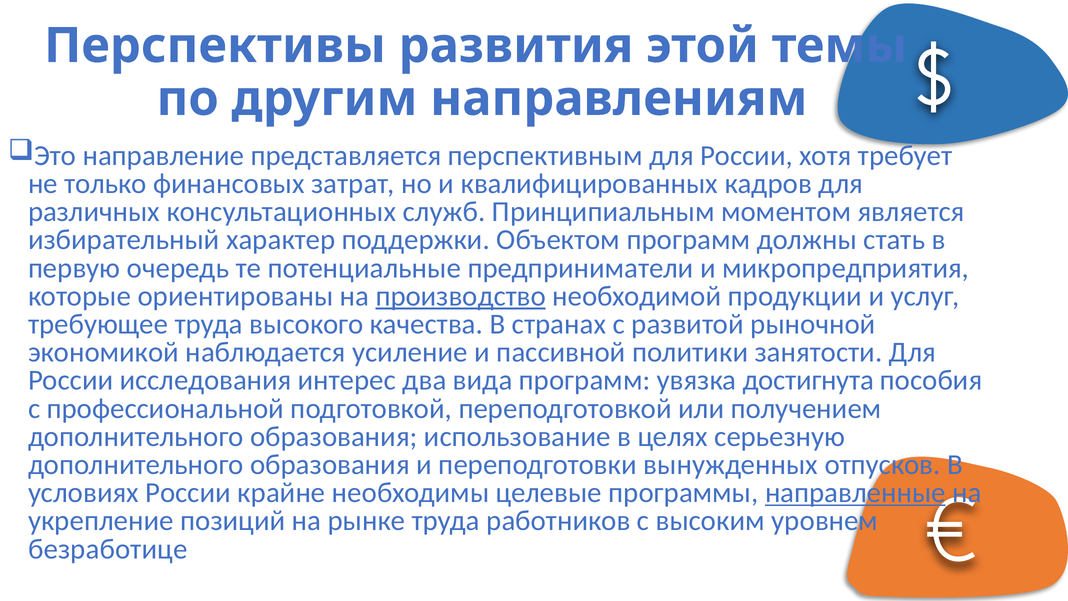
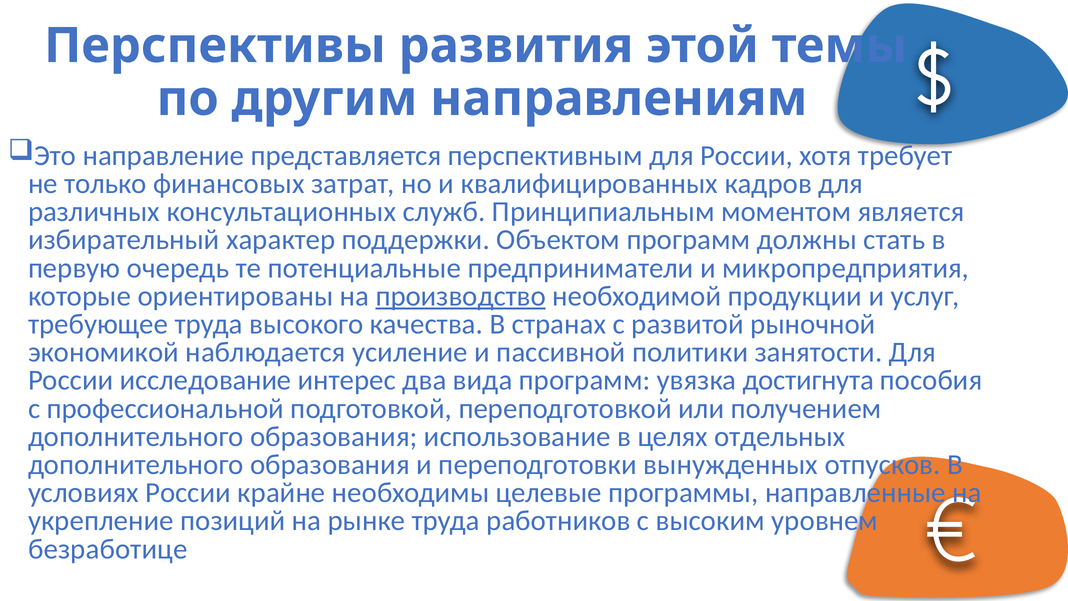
исследования: исследования -> исследование
серьезную: серьезную -> отдельных
направленные underline: present -> none
